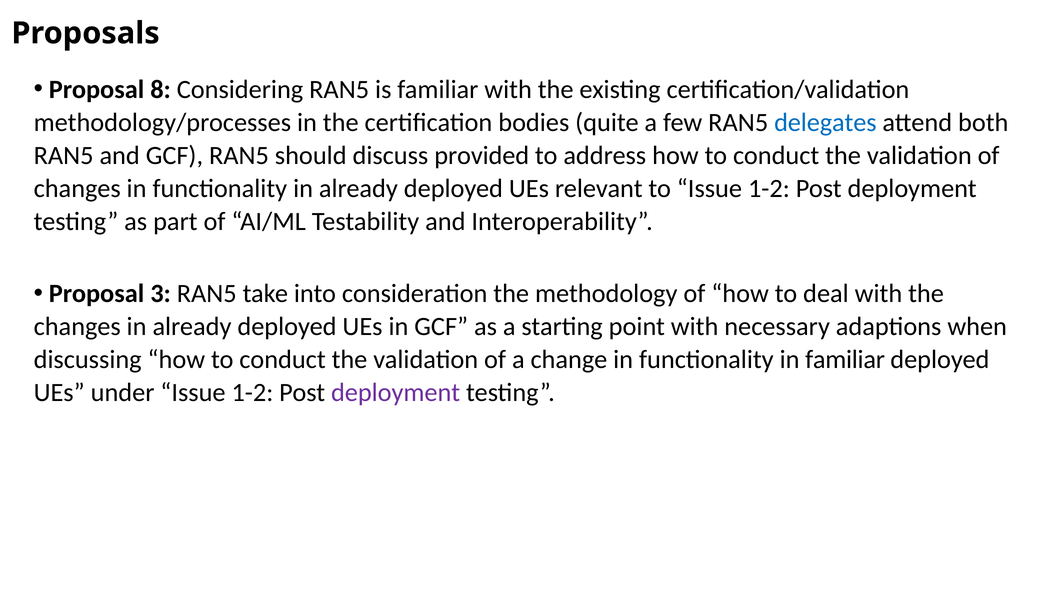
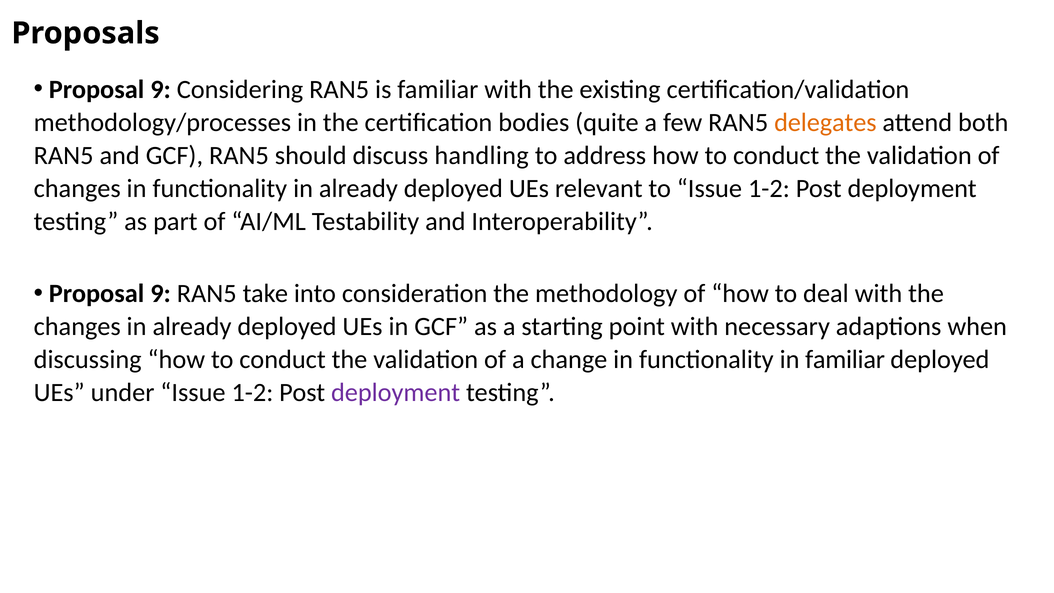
8 at (161, 90): 8 -> 9
delegates colour: blue -> orange
provided: provided -> handling
3 at (161, 294): 3 -> 9
